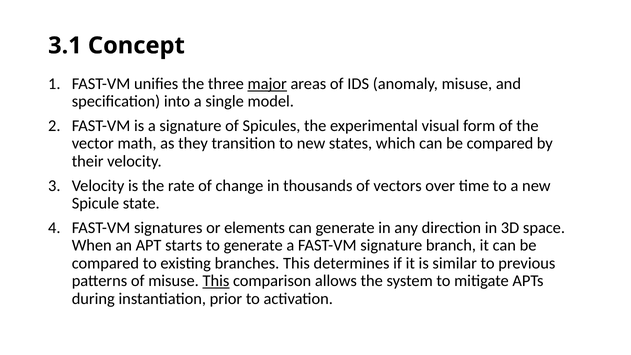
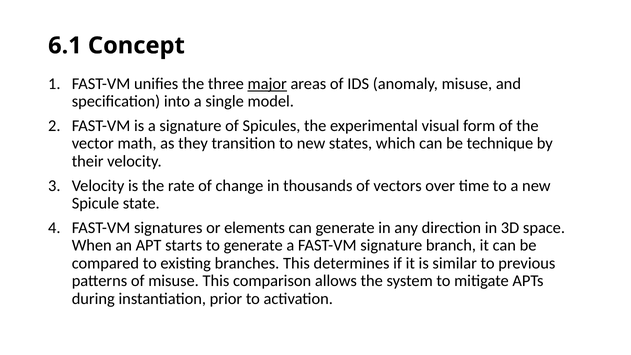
3.1: 3.1 -> 6.1
which can be compared: compared -> technique
This at (216, 281) underline: present -> none
